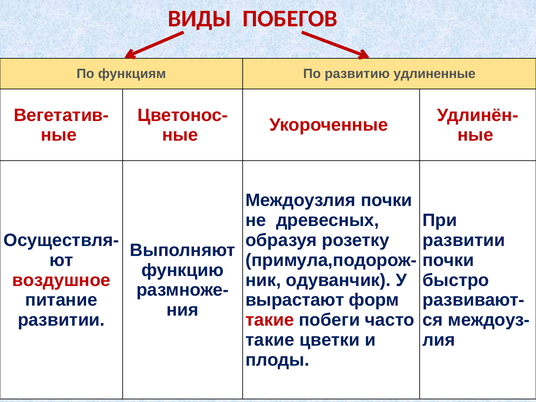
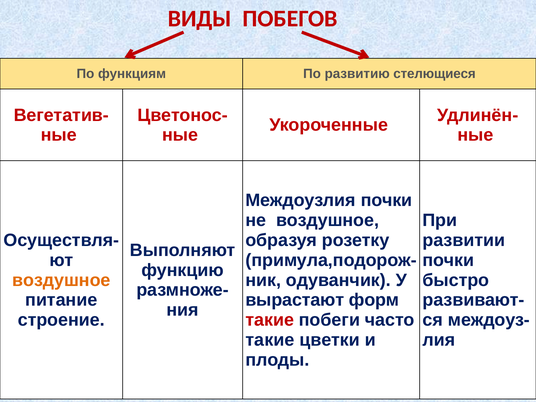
удлиненные: удлиненные -> стелющиеся
не древесных: древесных -> воздушное
воздушное at (61, 280) colour: red -> orange
развитии at (61, 320): развитии -> строение
